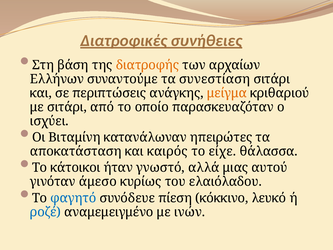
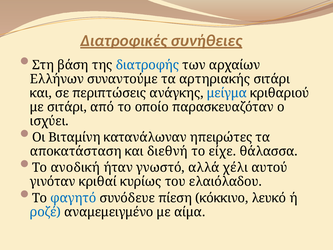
διατροφής colour: orange -> blue
συνεστίαση: συνεστίαση -> αρτηριακής
μείγμα colour: orange -> blue
καιρός: καιρός -> διεθνή
κάτοικοι: κάτοικοι -> ανοδική
μιας: μιας -> χέλι
άμεσο: άμεσο -> κριθαί
ινών: ινών -> αίμα
